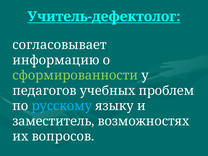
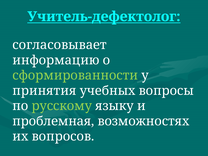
педагогов: педагогов -> принятия
проблем: проблем -> вопросы
русскому colour: light blue -> light green
заместитель: заместитель -> проблемная
